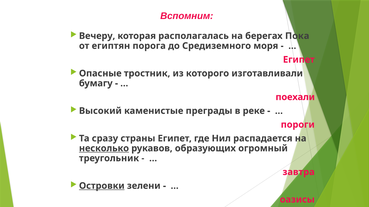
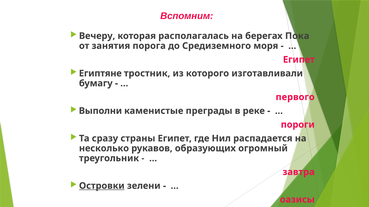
египтян: египтян -> занятия
Опасные: Опасные -> Египтяне
поехали: поехали -> первого
Высокий: Высокий -> Выполни
несколько underline: present -> none
